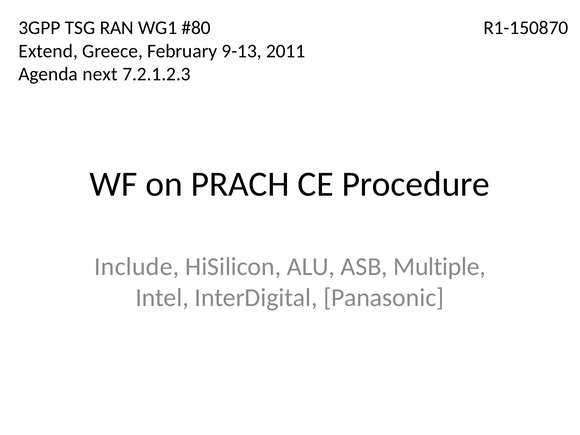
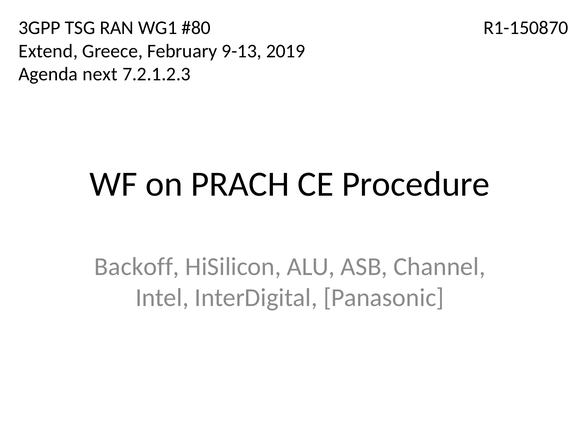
2011: 2011 -> 2019
Include: Include -> Backoff
Multiple: Multiple -> Channel
